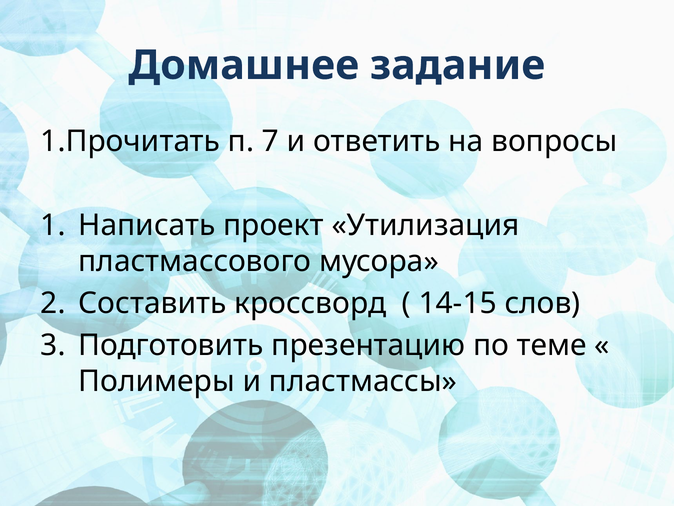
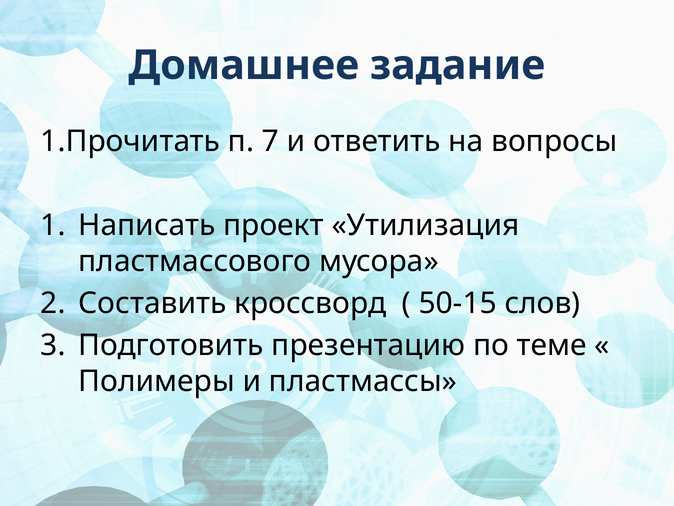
14-15: 14-15 -> 50-15
